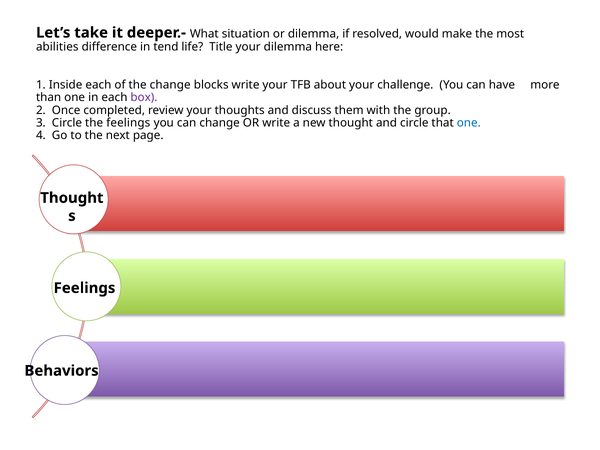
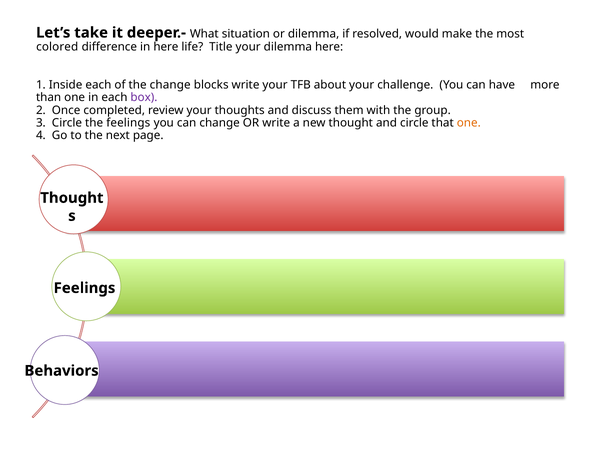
abilities: abilities -> colored
in tend: tend -> here
one at (469, 123) colour: blue -> orange
